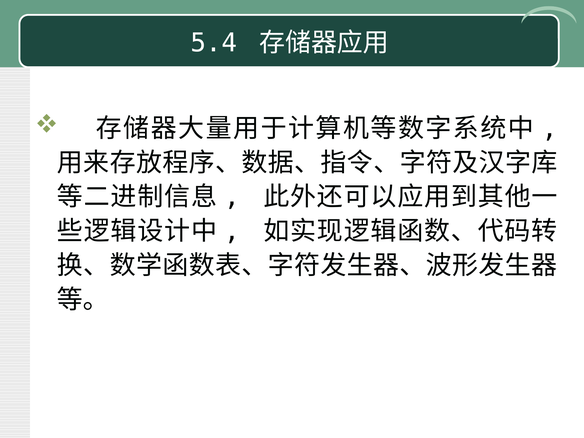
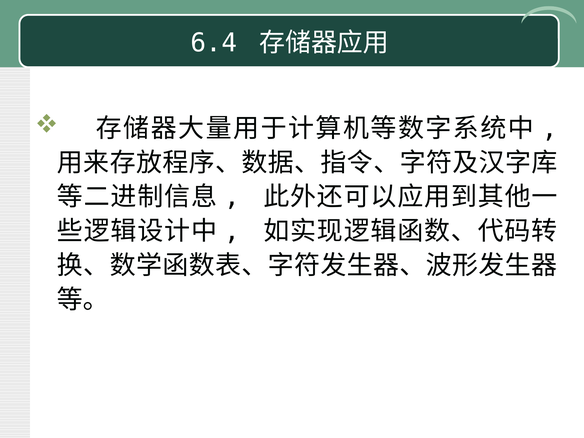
5.4: 5.4 -> 6.4
